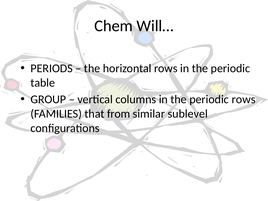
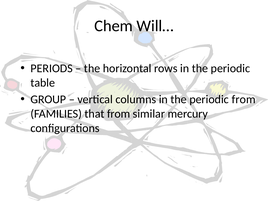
periodic rows: rows -> from
sublevel: sublevel -> mercury
